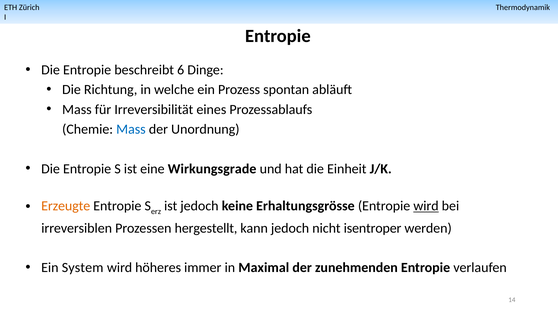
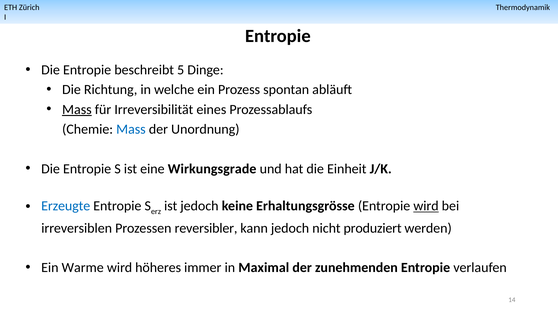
6: 6 -> 5
Mass at (77, 109) underline: none -> present
Erzeugte colour: orange -> blue
hergestellt: hergestellt -> reversibler
isentroper: isentroper -> produziert
System: System -> Warme
